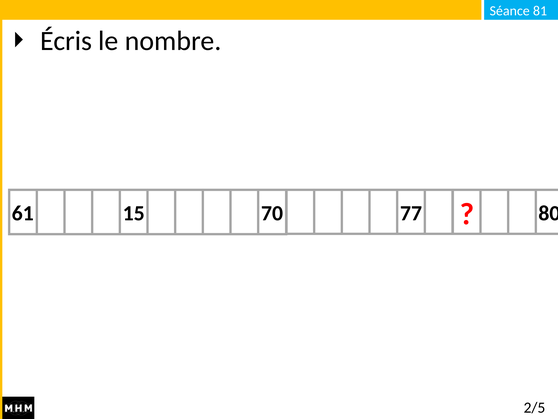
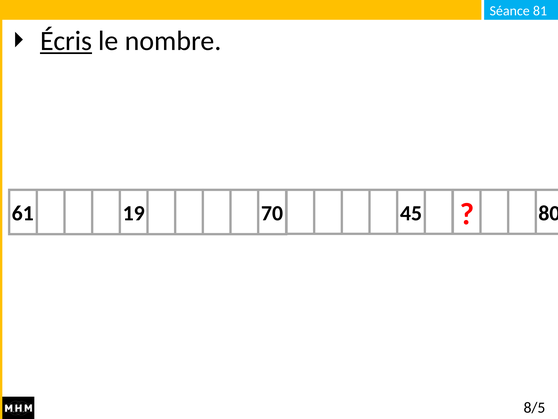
Écris underline: none -> present
15: 15 -> 19
77: 77 -> 45
2/5: 2/5 -> 8/5
